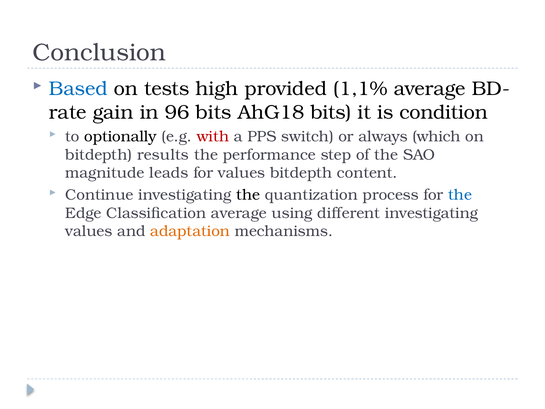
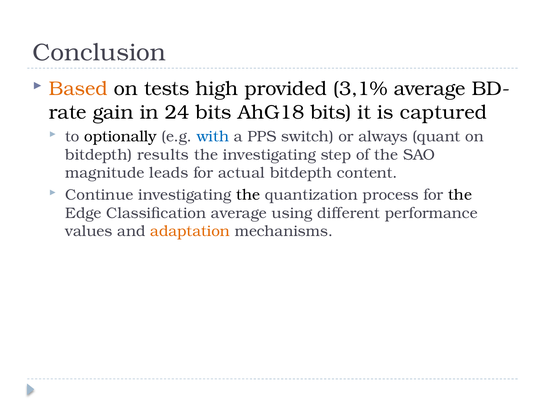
Based colour: blue -> orange
1,1%: 1,1% -> 3,1%
96: 96 -> 24
condition: condition -> captured
with colour: red -> blue
which: which -> quant
the performance: performance -> investigating
for values: values -> actual
the at (460, 195) colour: blue -> black
different investigating: investigating -> performance
